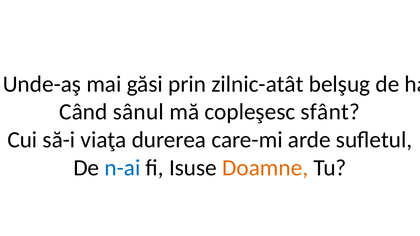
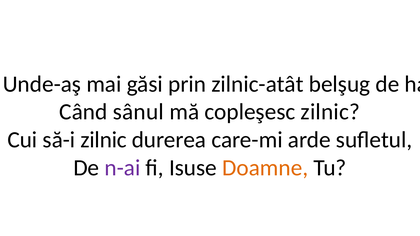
copleşesc sfânt: sfânt -> zilnic
să-i viaţa: viaţa -> zilnic
n-ai colour: blue -> purple
